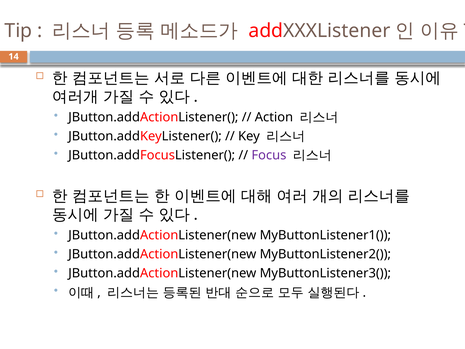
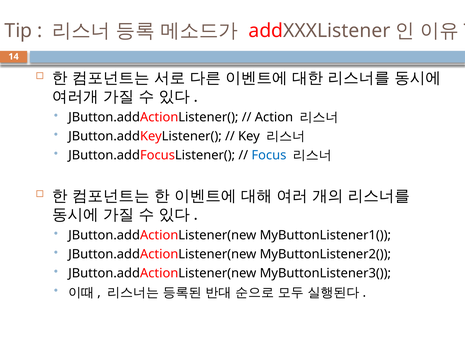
Focus colour: purple -> blue
